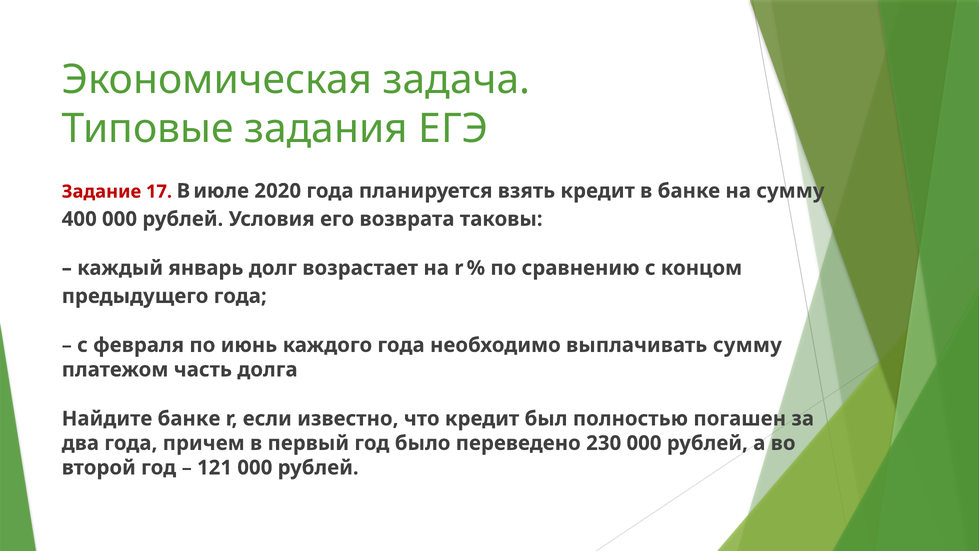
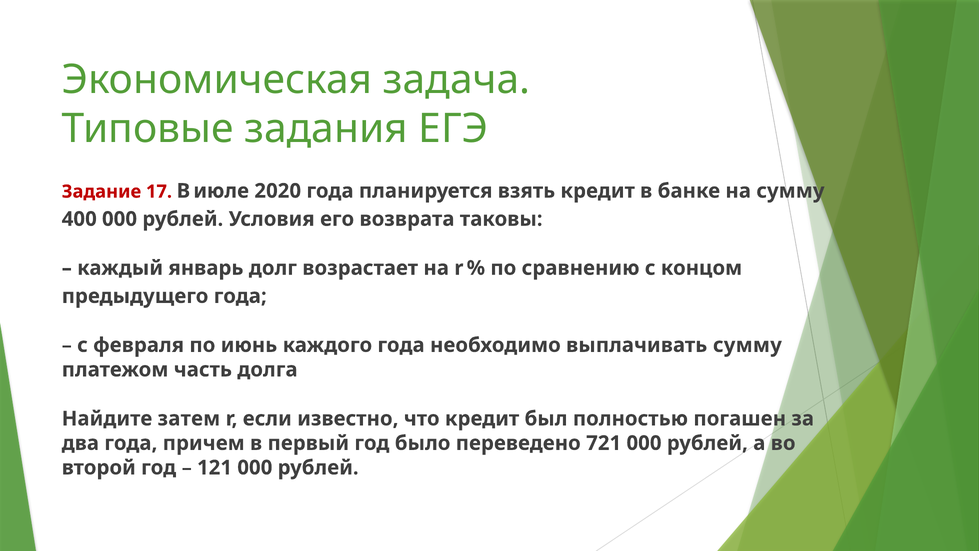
Найдите банке: банке -> затем
230: 230 -> 721
